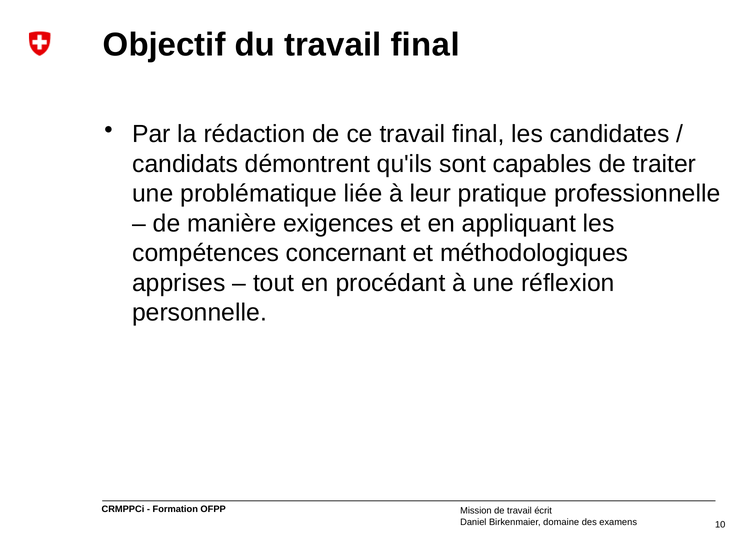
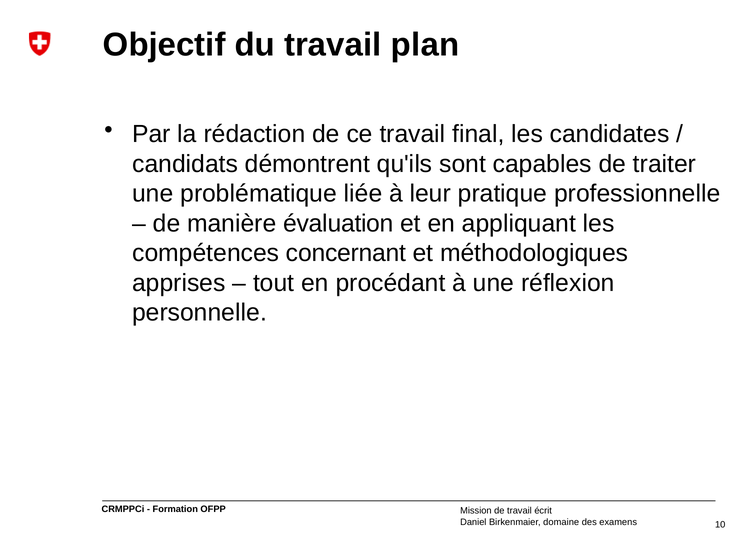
du travail final: final -> plan
exigences: exigences -> évaluation
